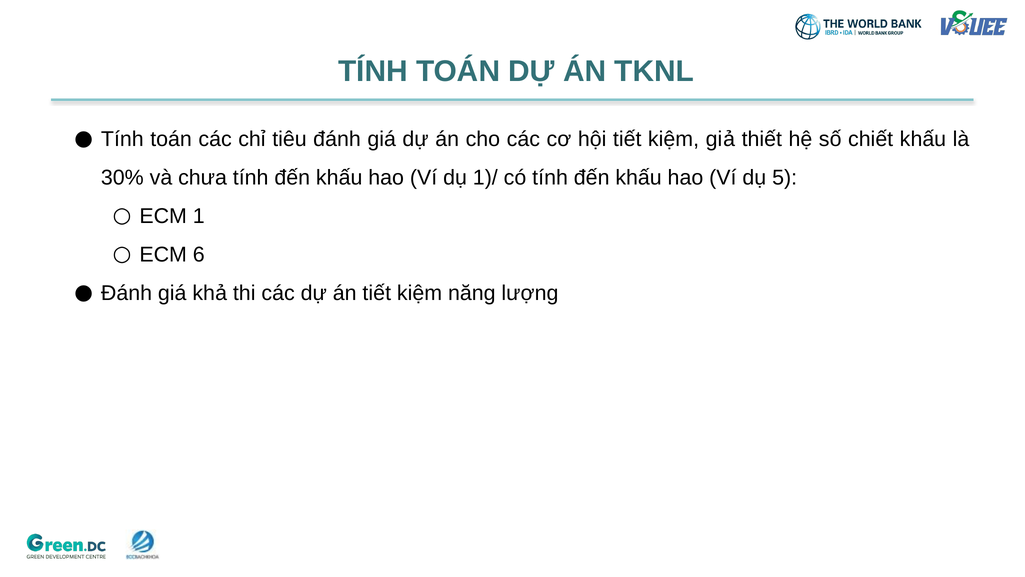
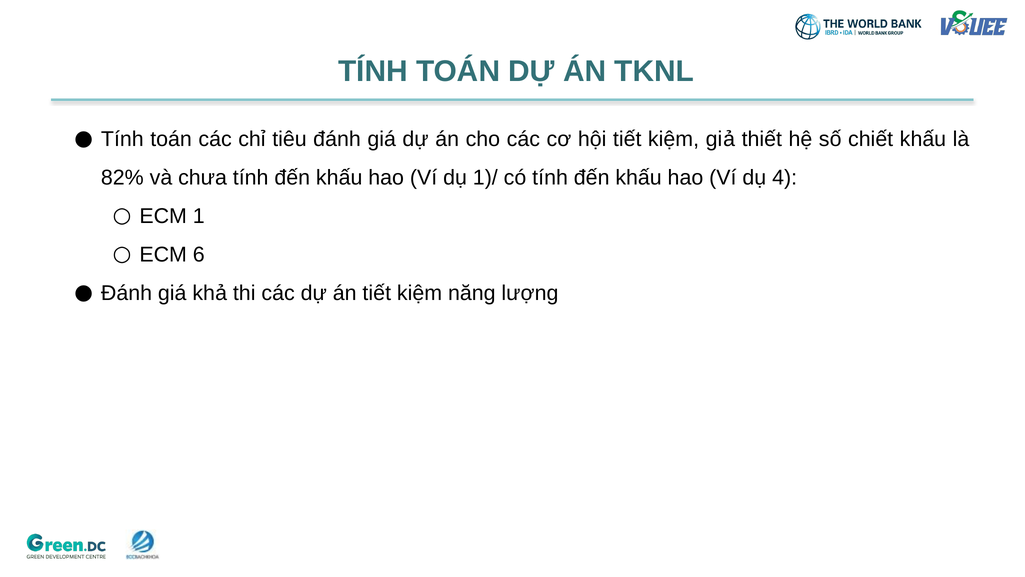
30%: 30% -> 82%
5: 5 -> 4
